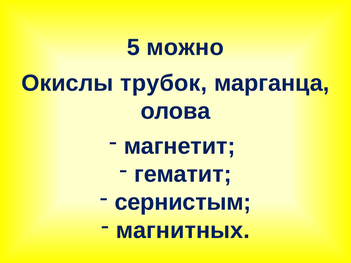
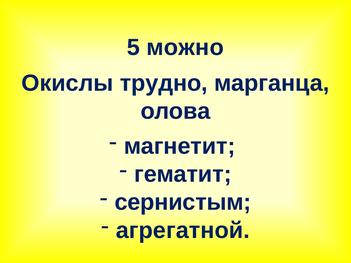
трубок: трубок -> трудно
магнитных: магнитных -> агрегатной
